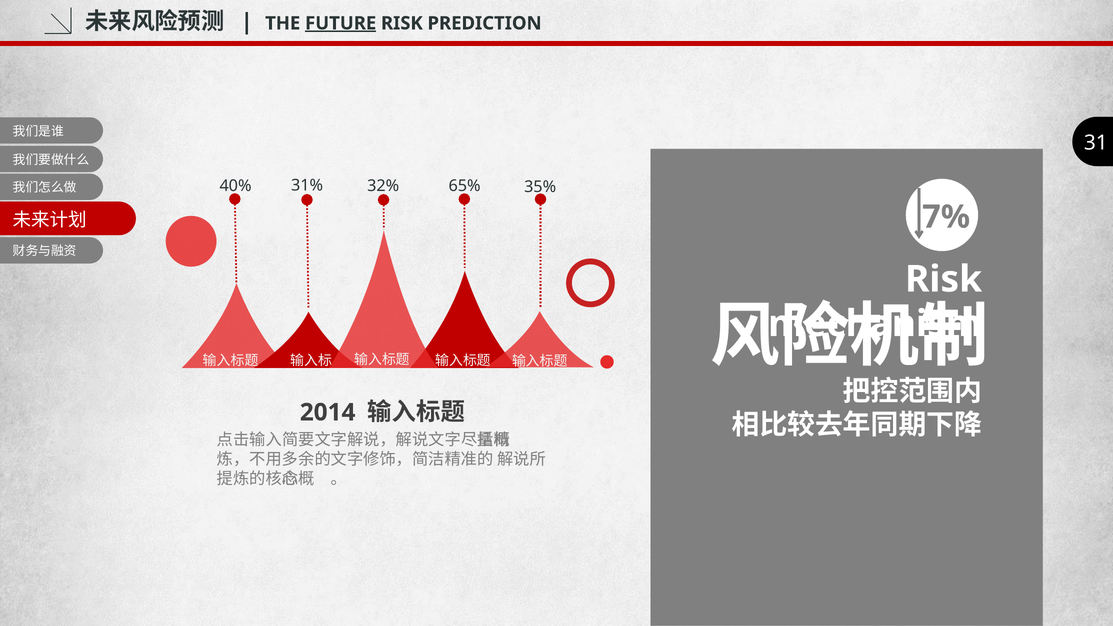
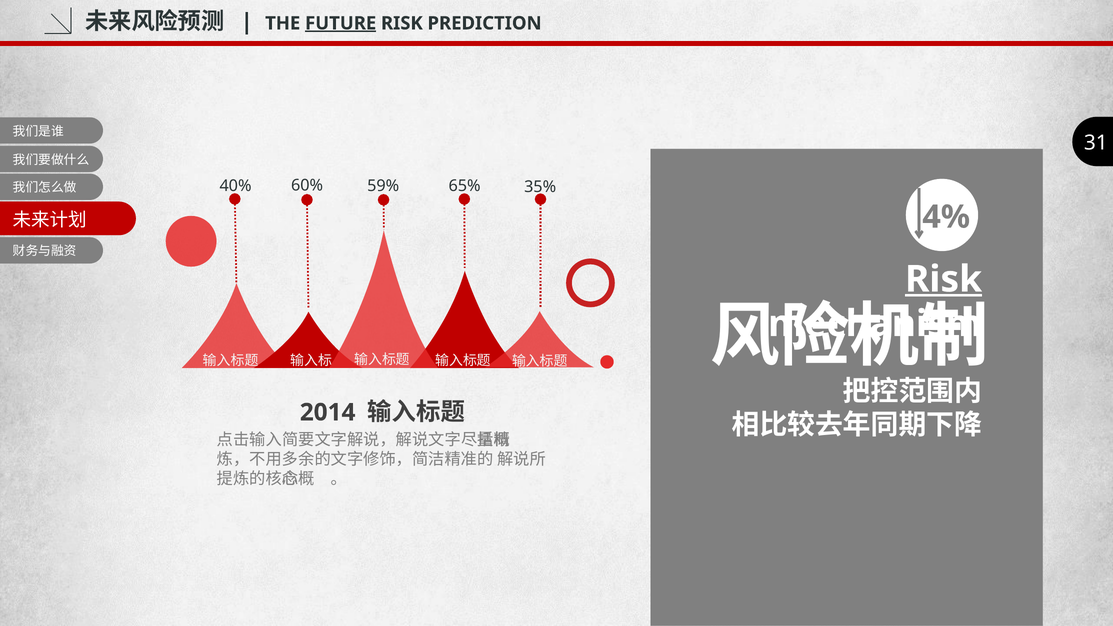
32%: 32% -> 59%
31%: 31% -> 60%
7%: 7% -> 4%
Risk at (944, 279) underline: none -> present
